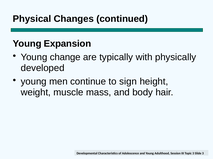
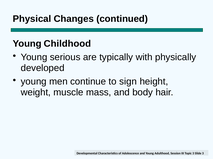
Expansion: Expansion -> Childhood
change: change -> serious
